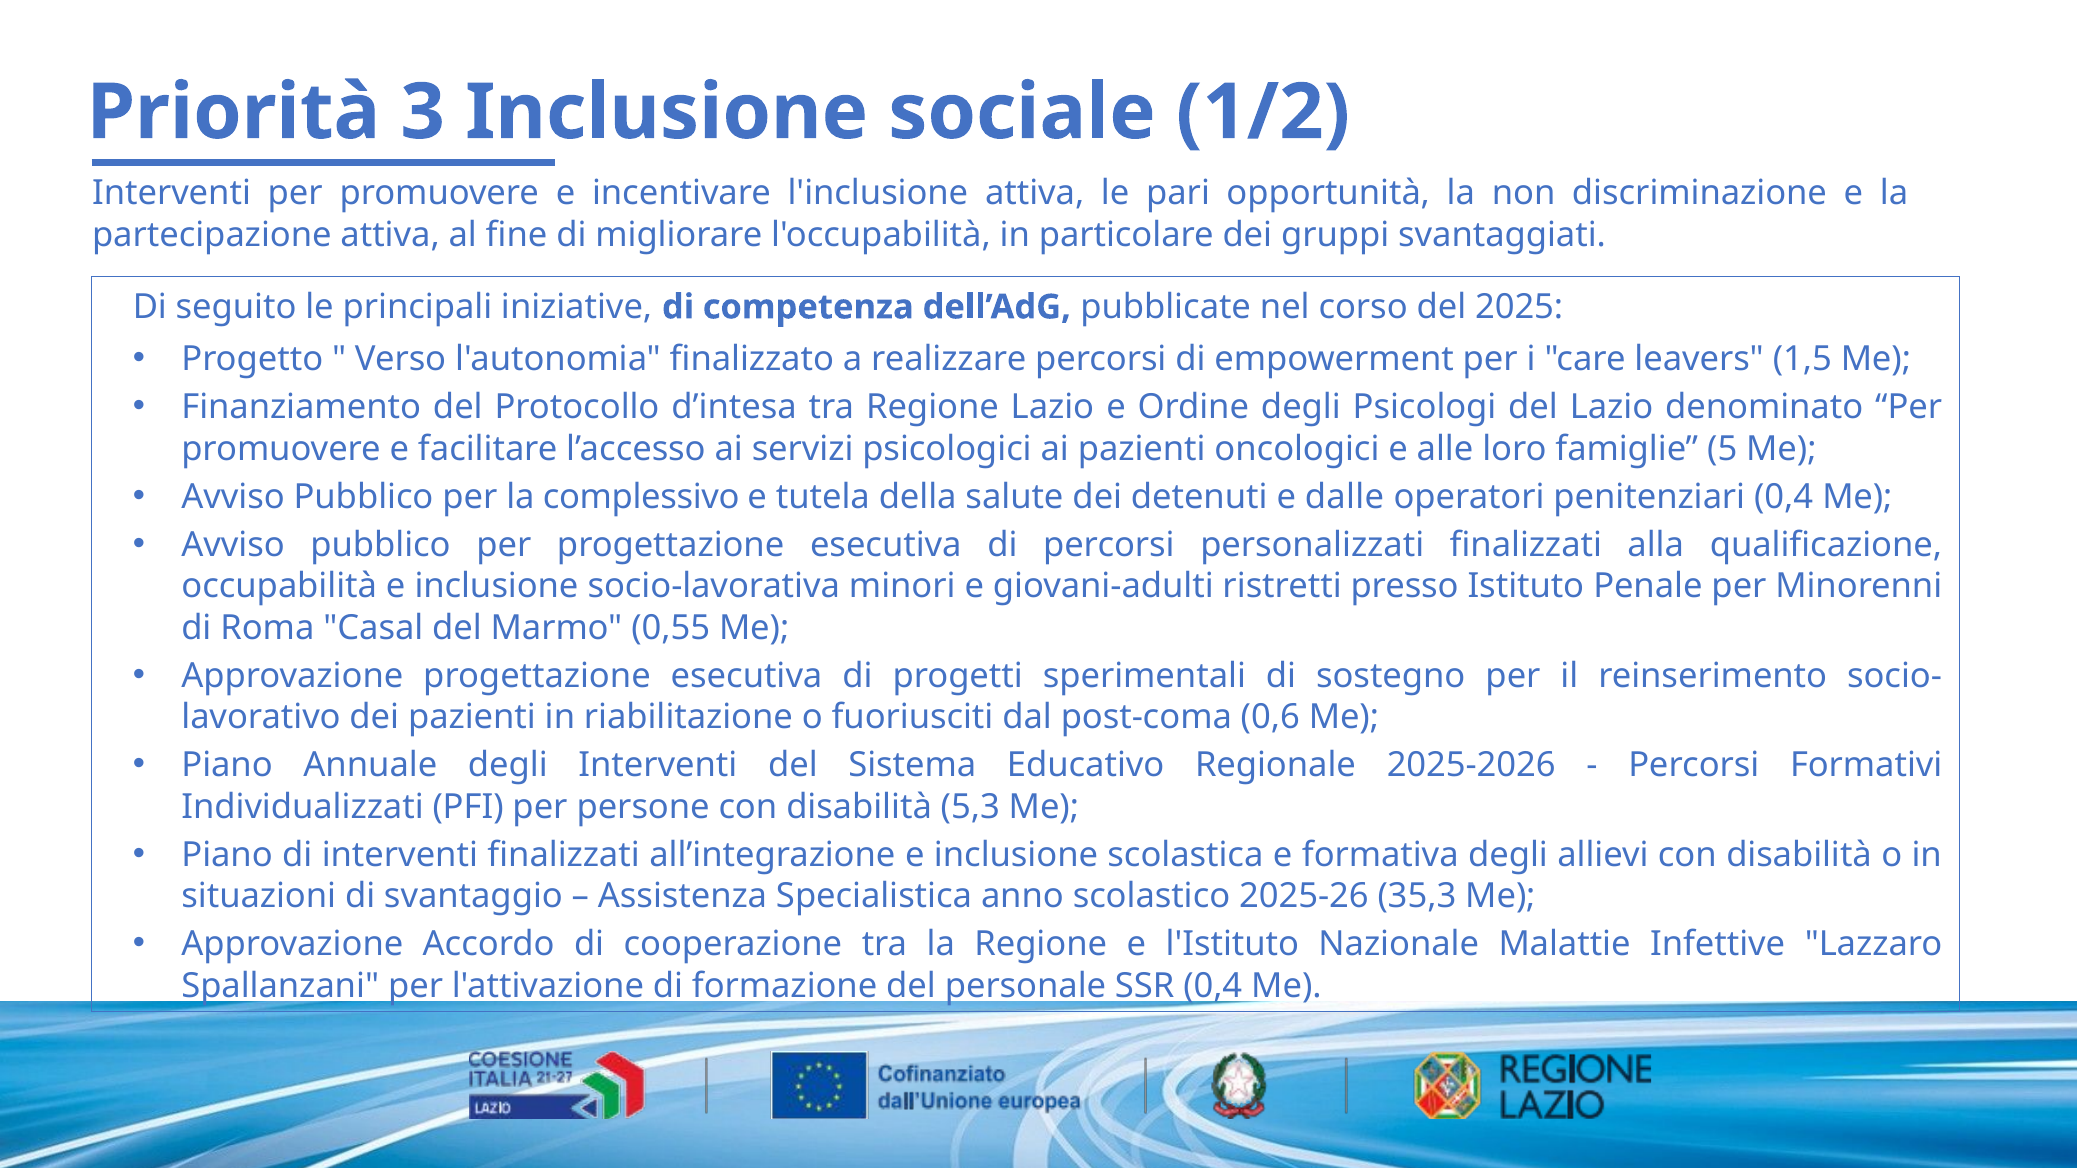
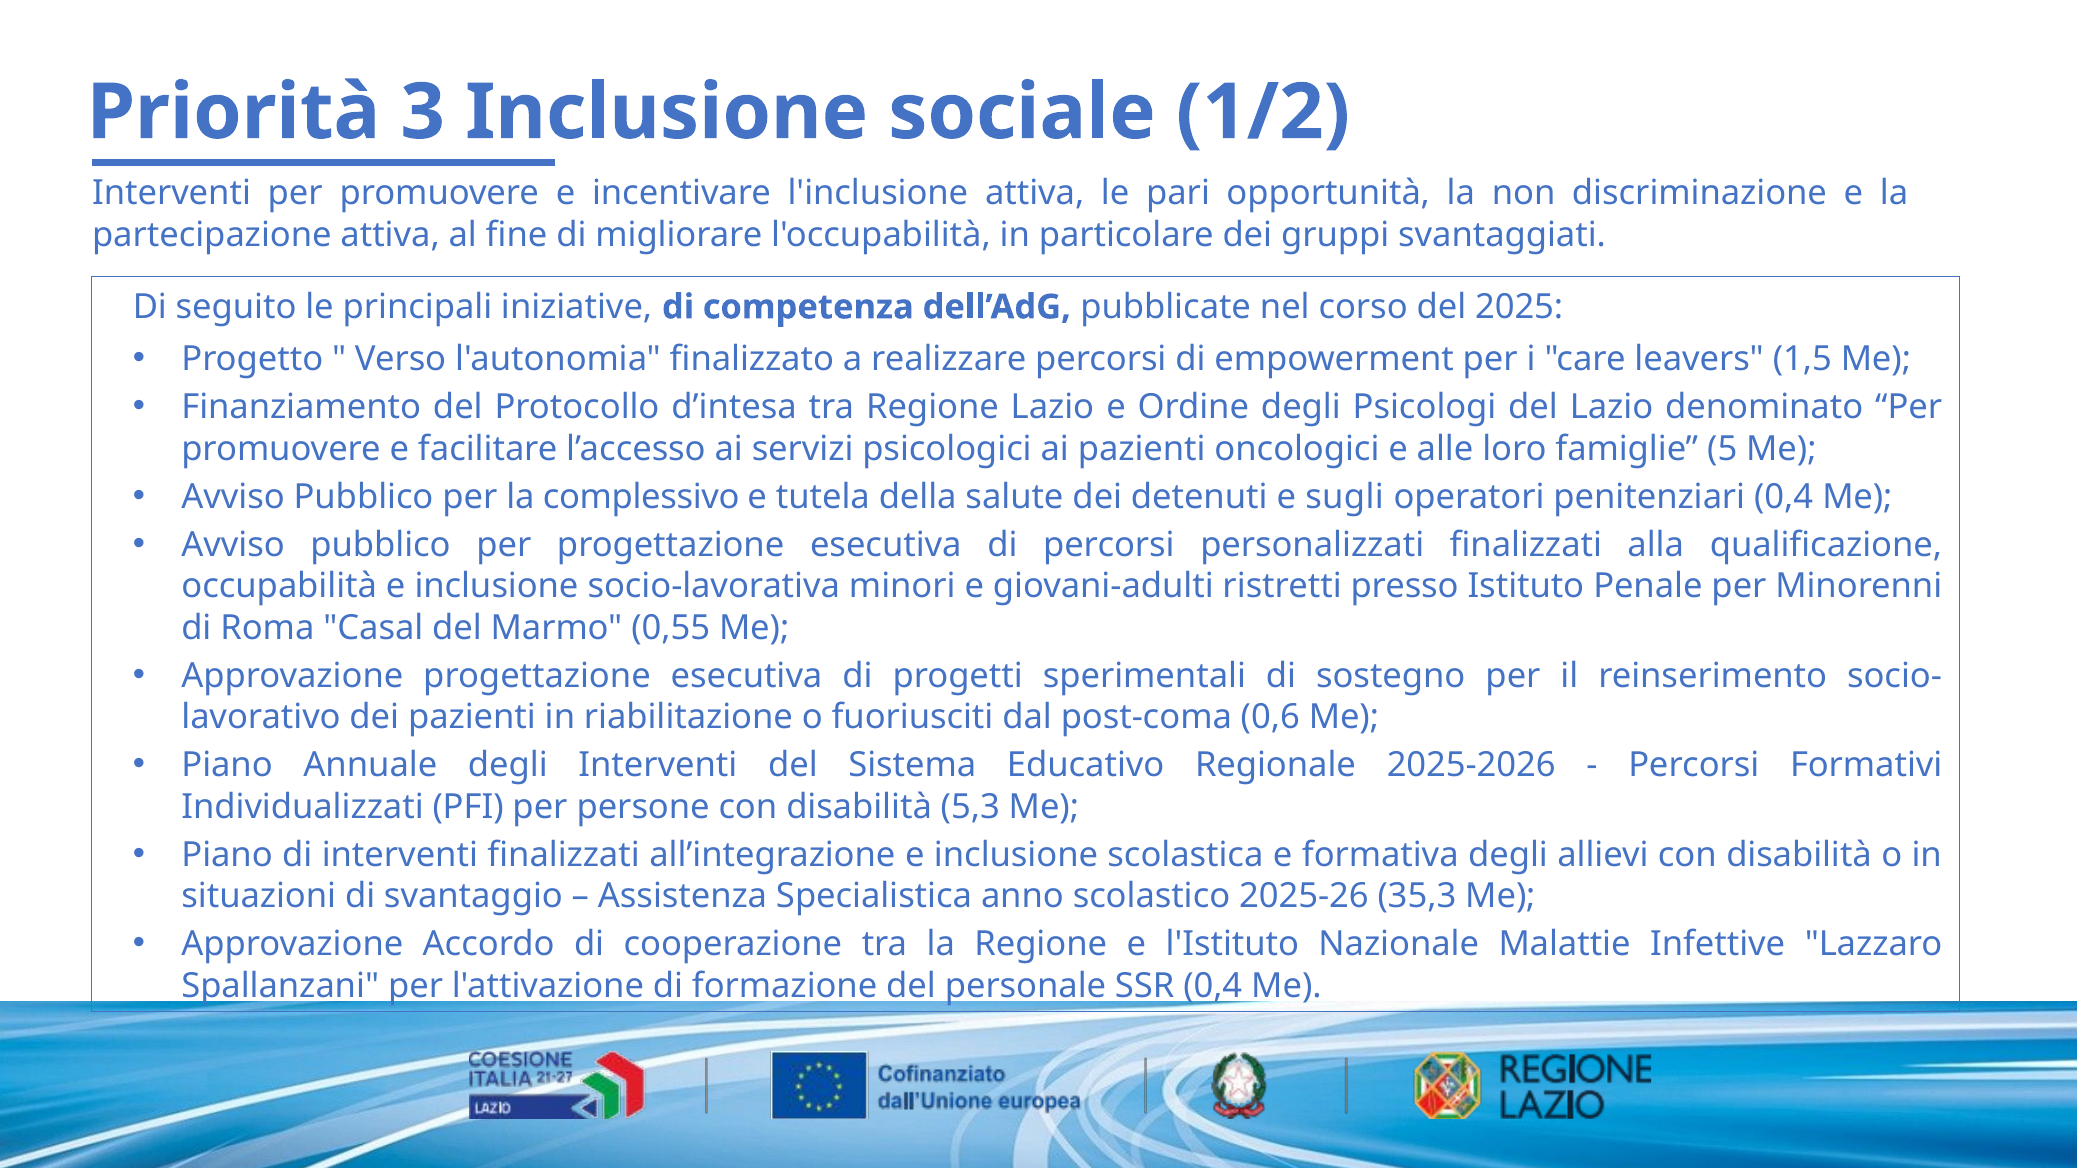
dalle: dalle -> sugli
